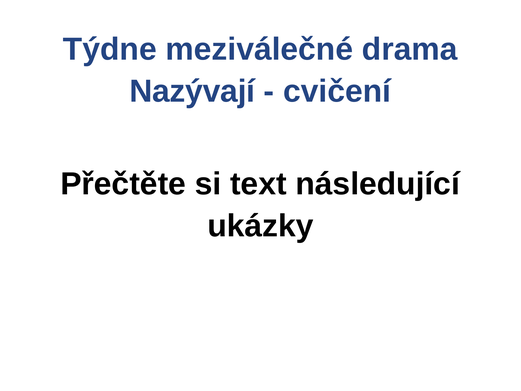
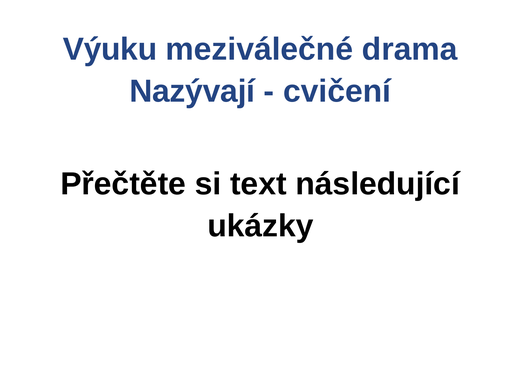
Týdne: Týdne -> Výuku
